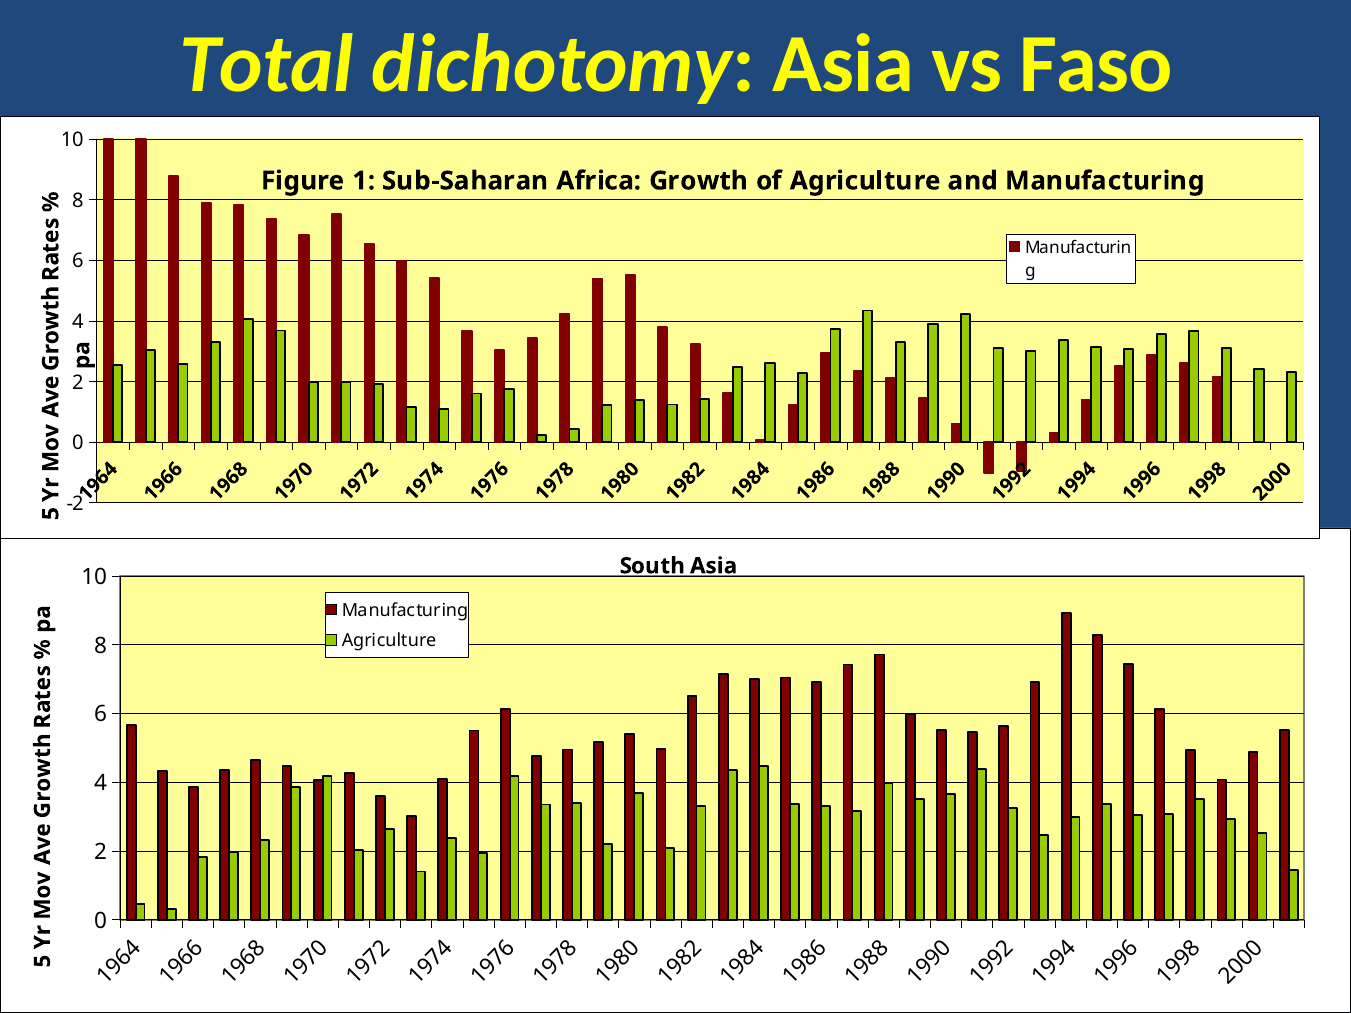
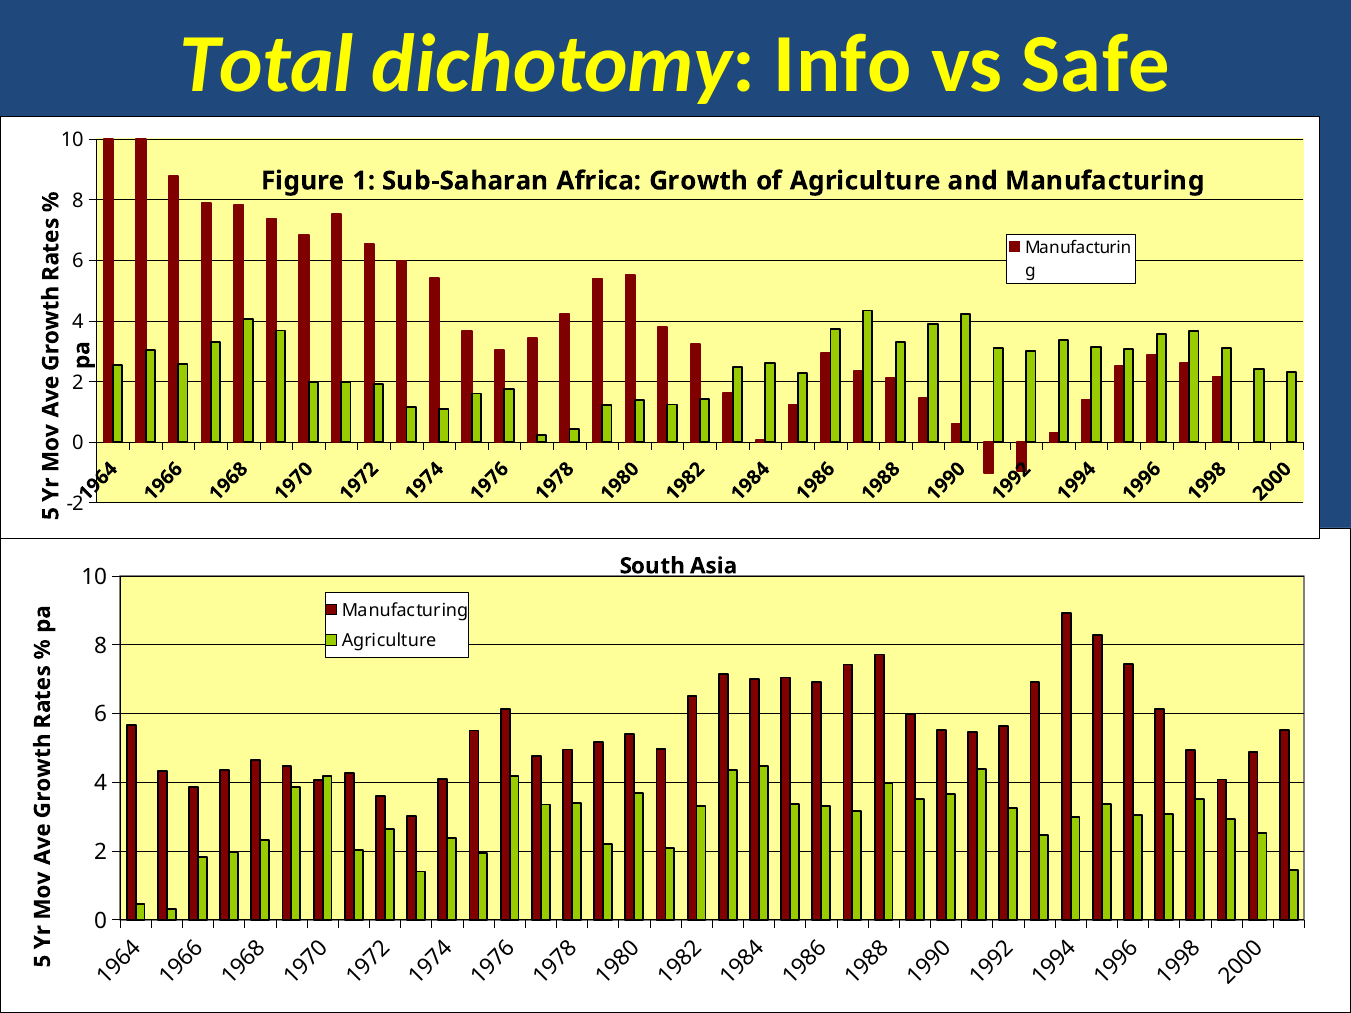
dichotomy Asia: Asia -> Info
Faso: Faso -> Safe
